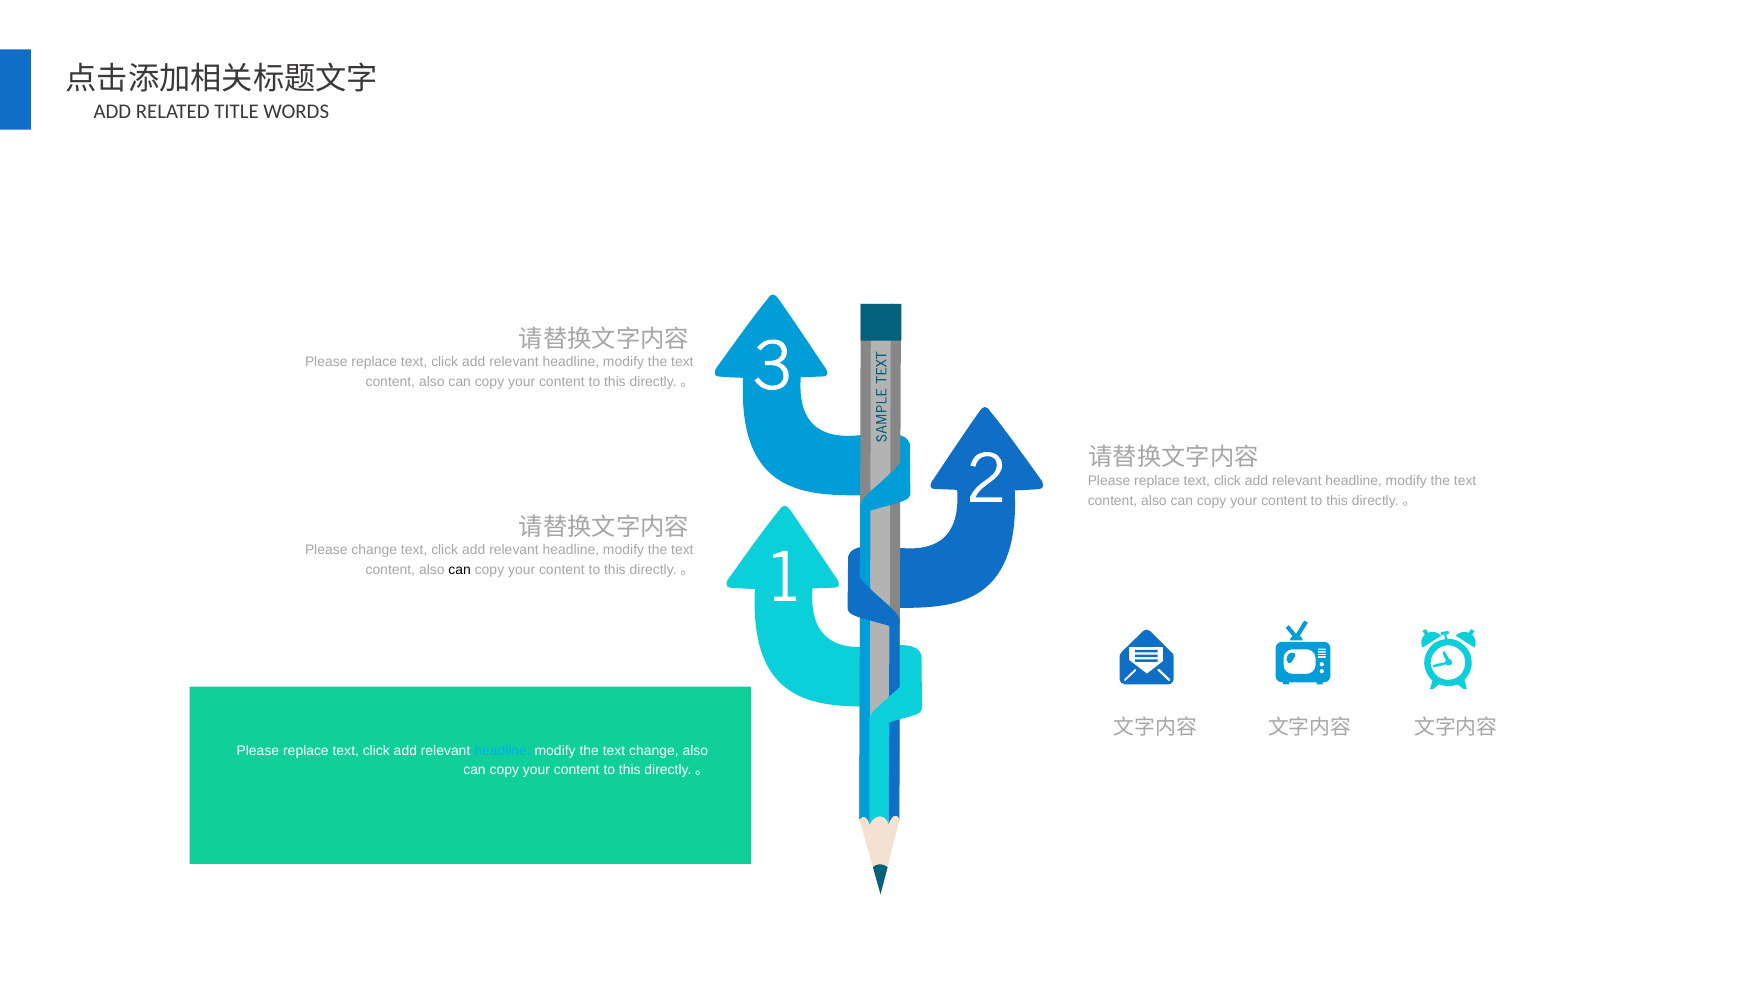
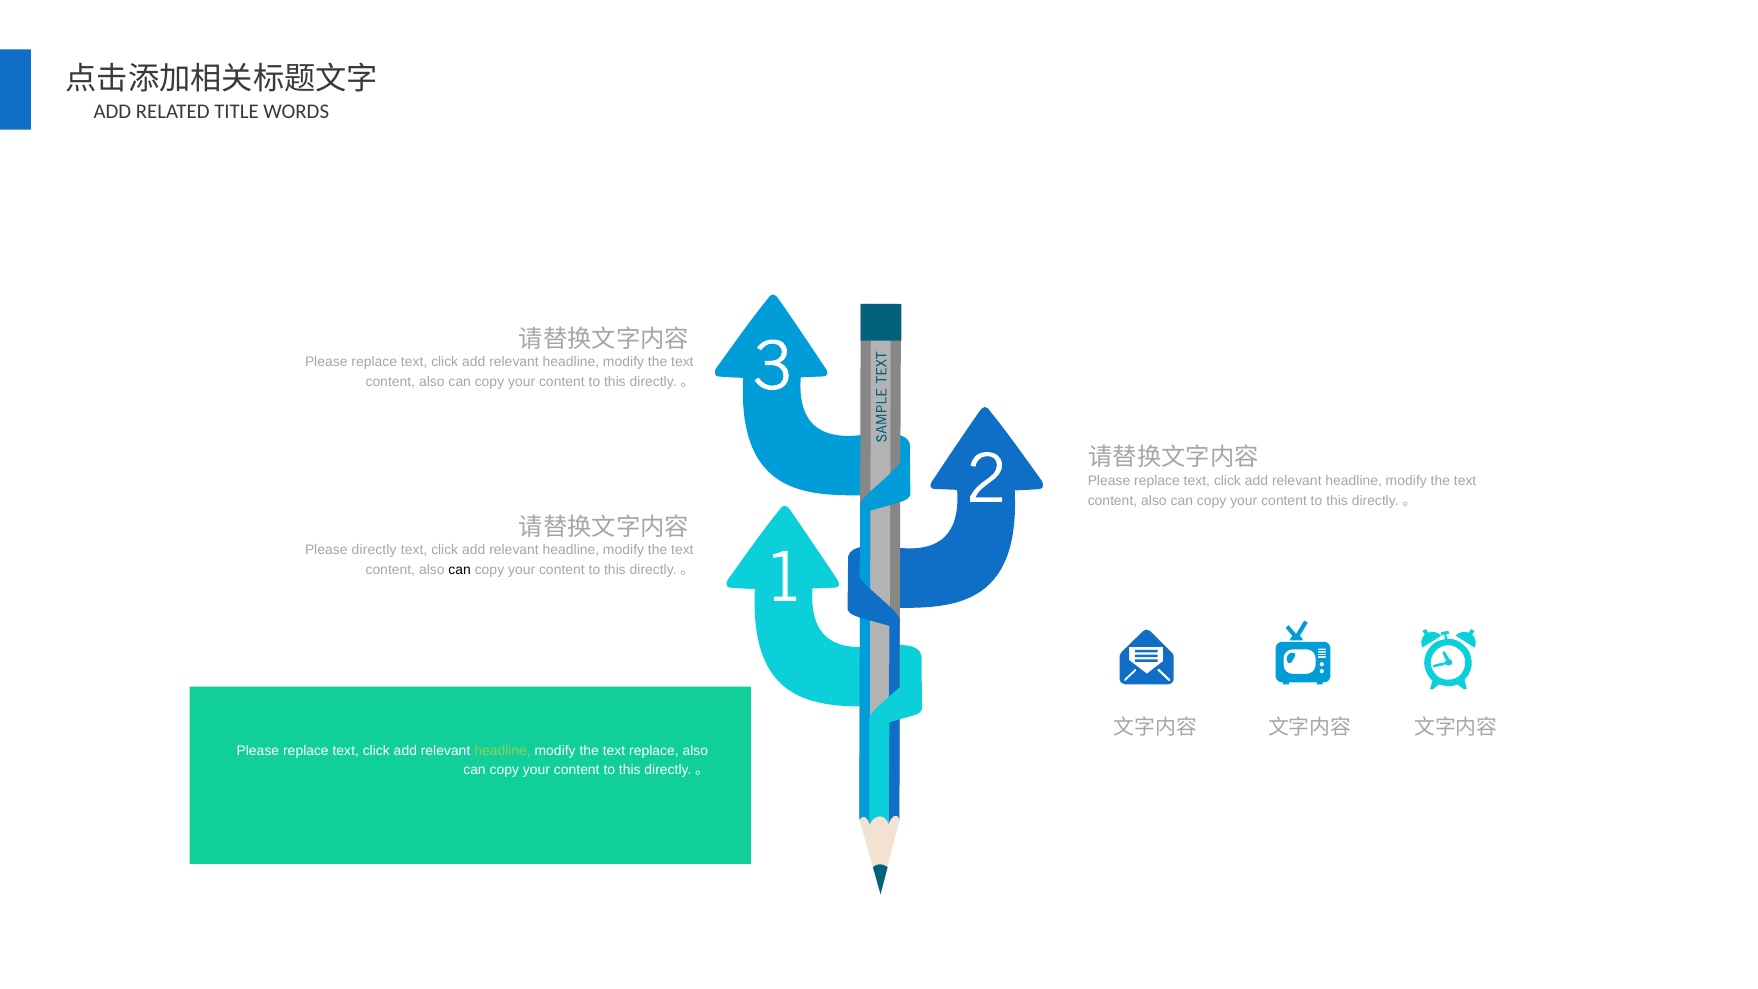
Please change: change -> directly
headline at (503, 750) colour: light blue -> light green
text change: change -> replace
